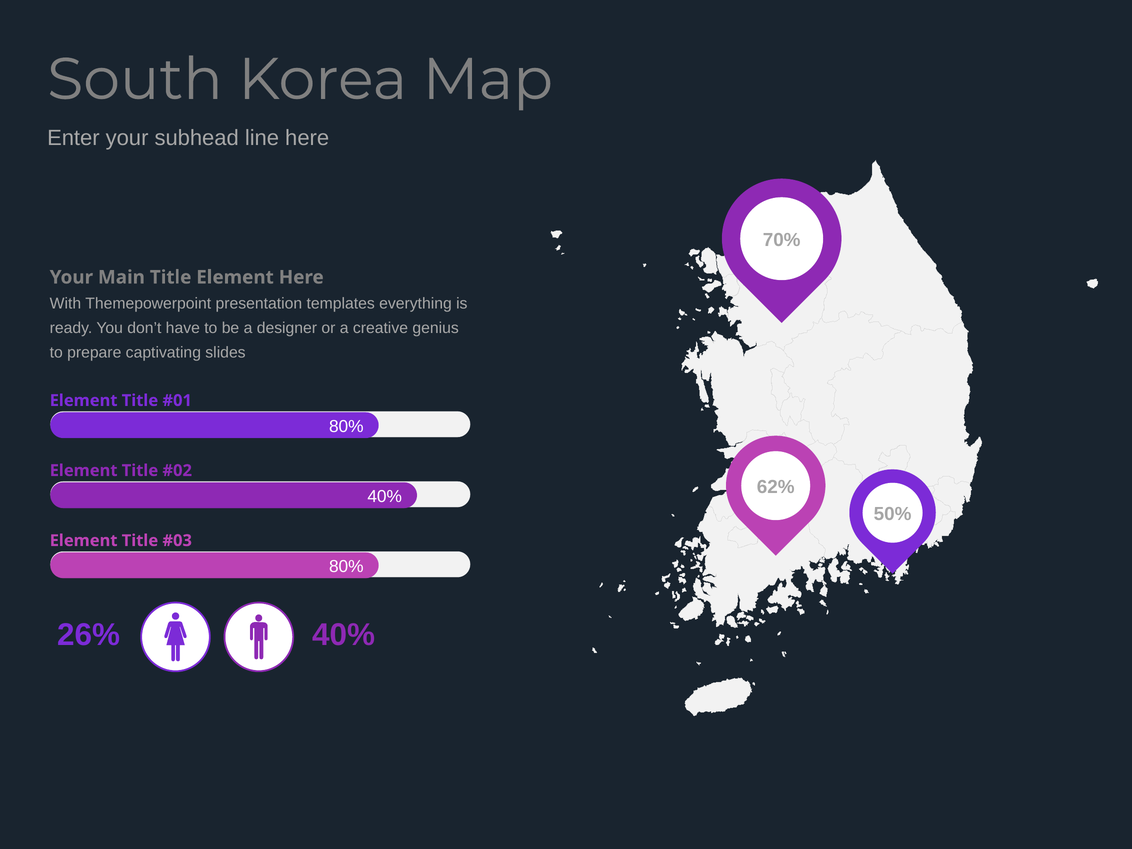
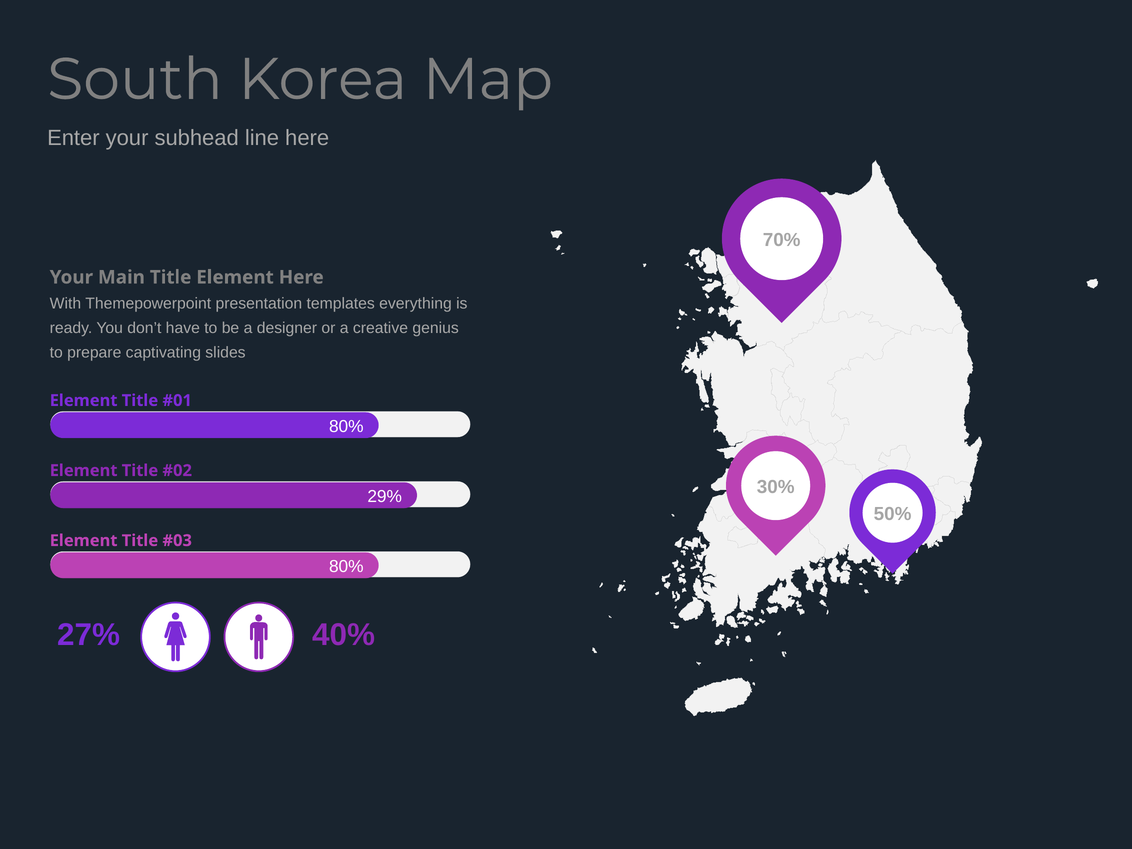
62%: 62% -> 30%
40% at (385, 496): 40% -> 29%
26%: 26% -> 27%
